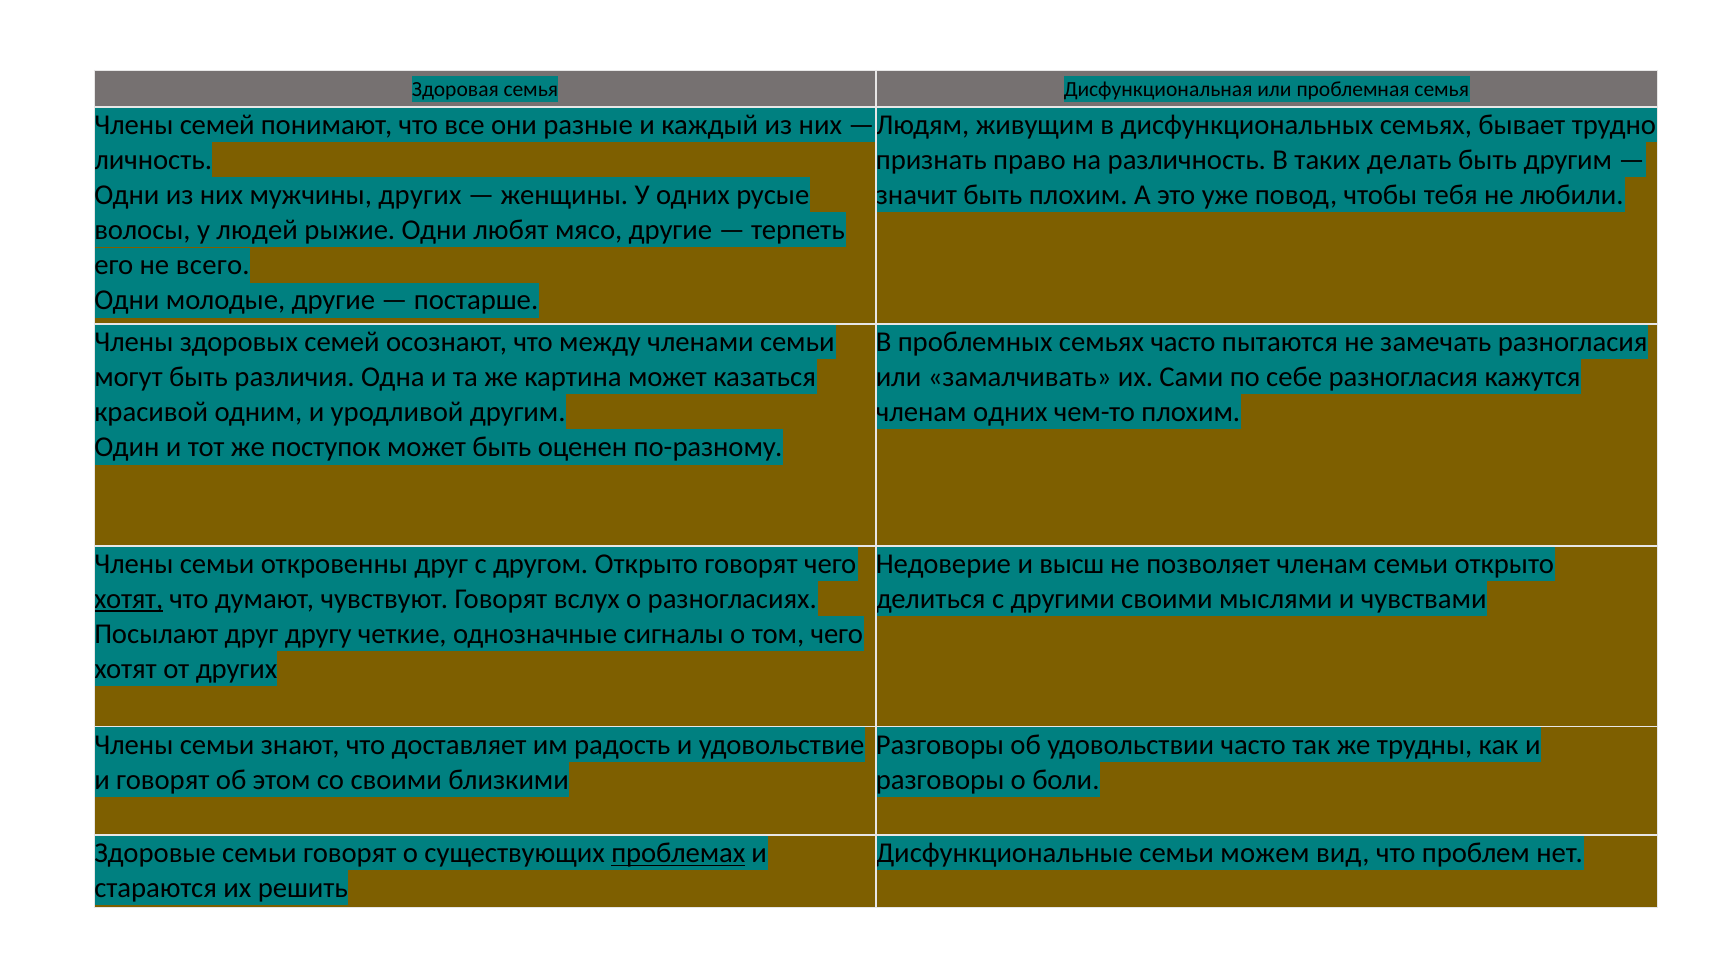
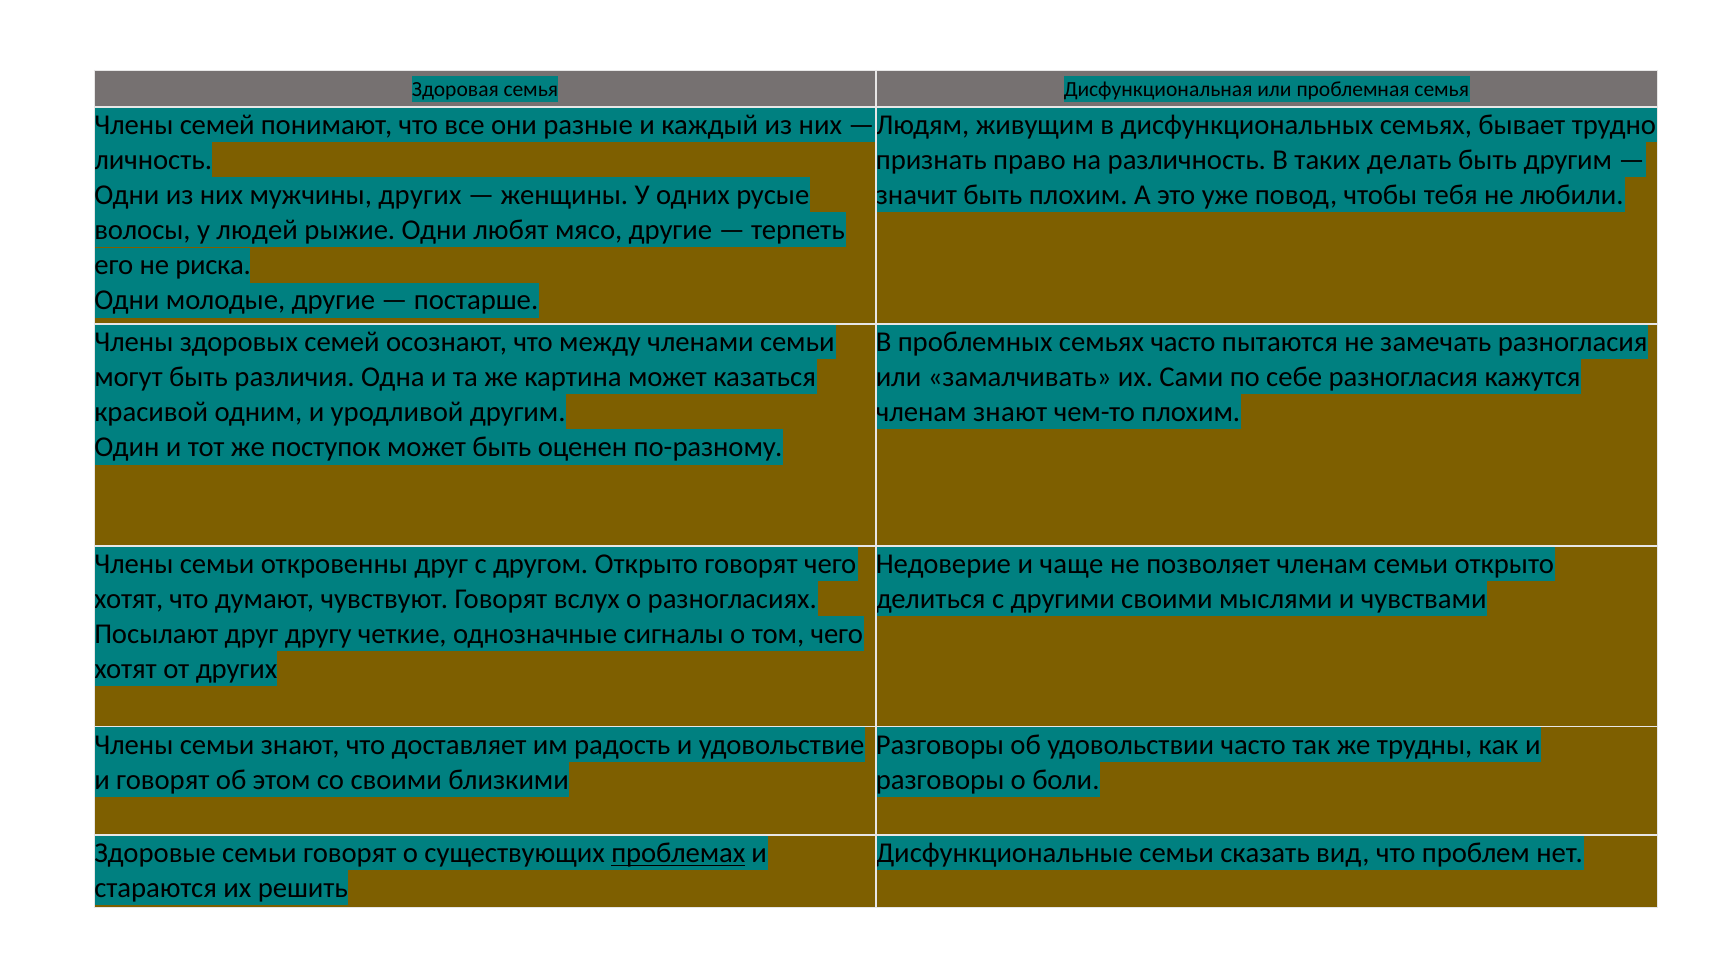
всего: всего -> риска
членам одних: одних -> знают
высш: высш -> чаще
хотят at (129, 599) underline: present -> none
можем: можем -> сказать
